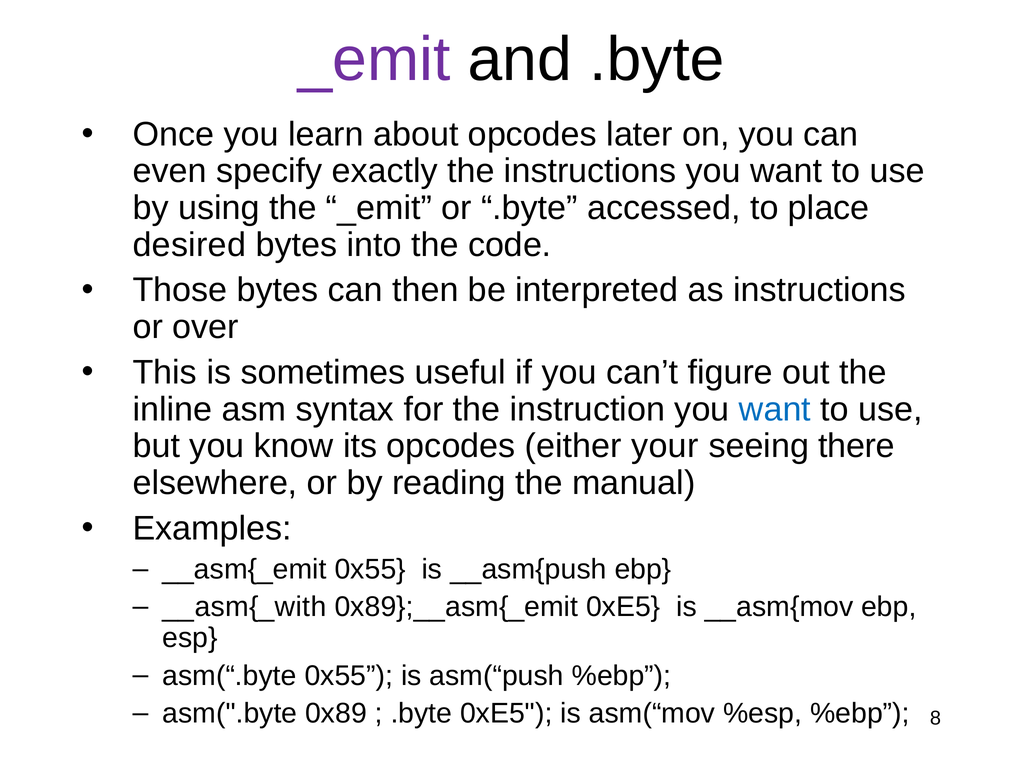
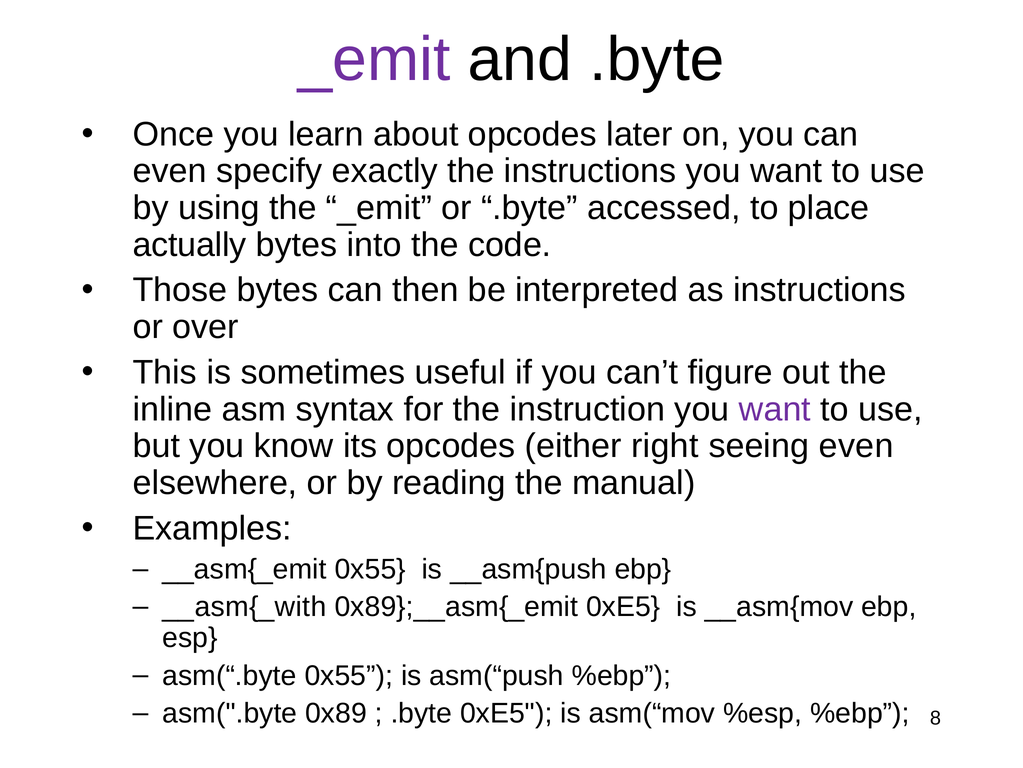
desired: desired -> actually
want at (775, 409) colour: blue -> purple
your: your -> right
seeing there: there -> even
